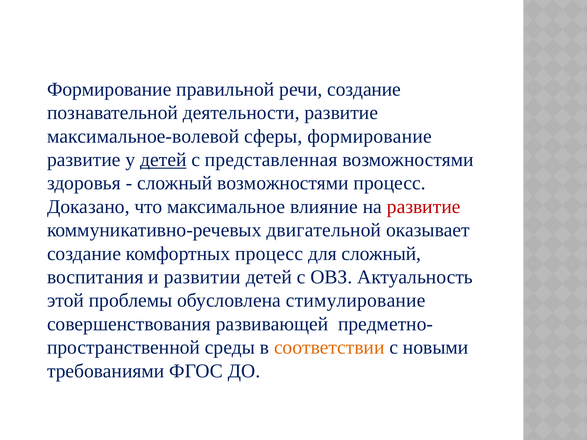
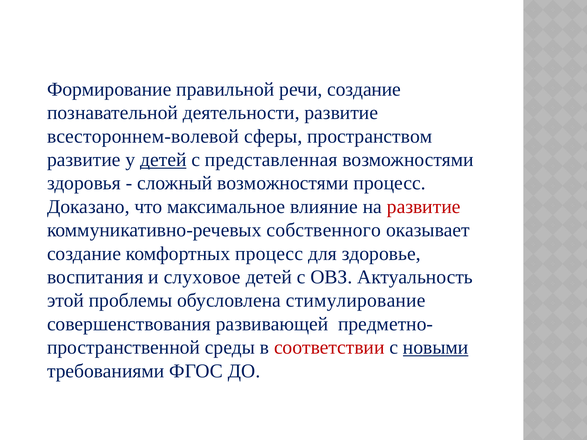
максимальное-волевой: максимальное-волевой -> всестороннем-волевой
сферы формирование: формирование -> пространством
двигательной: двигательной -> собственного
для сложный: сложный -> здоровье
развитии: развитии -> слуховое
соответствии colour: orange -> red
новыми underline: none -> present
